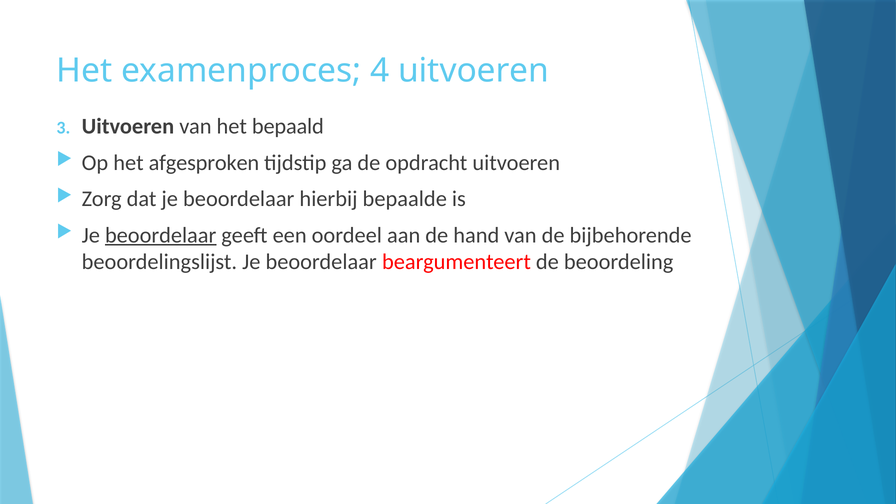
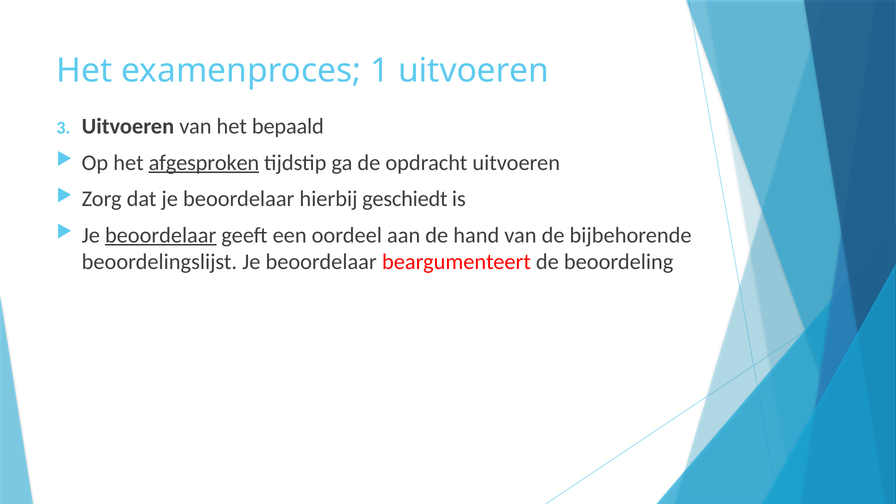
4: 4 -> 1
afgesproken underline: none -> present
bepaalde: bepaalde -> geschiedt
